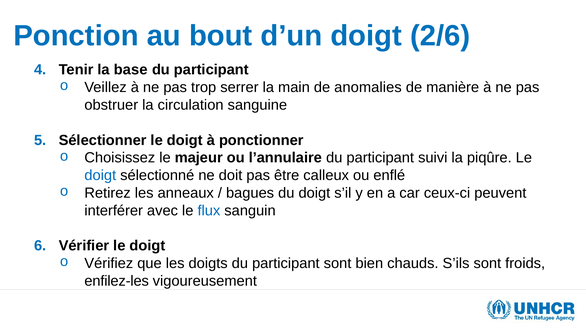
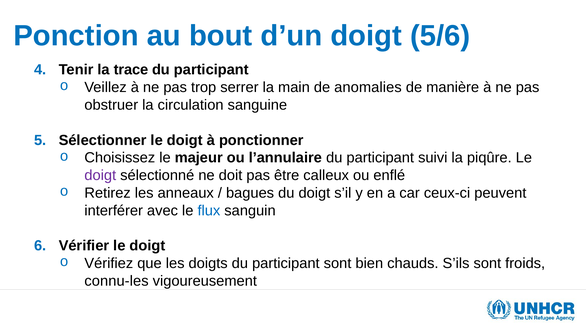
2/6: 2/6 -> 5/6
base: base -> trace
doigt at (100, 175) colour: blue -> purple
enfilez-les: enfilez-les -> connu-les
